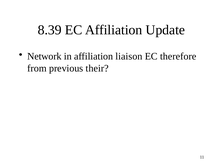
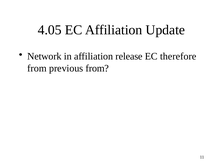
8.39: 8.39 -> 4.05
liaison: liaison -> release
previous their: their -> from
